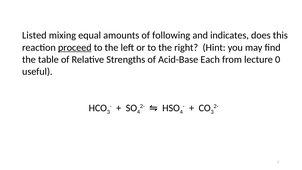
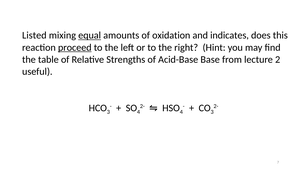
equal underline: none -> present
following: following -> oxidation
Each: Each -> Base
0: 0 -> 2
